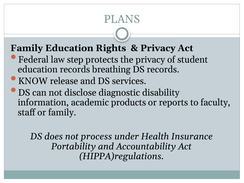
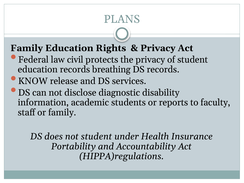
step: step -> civil
products: products -> students
not process: process -> student
